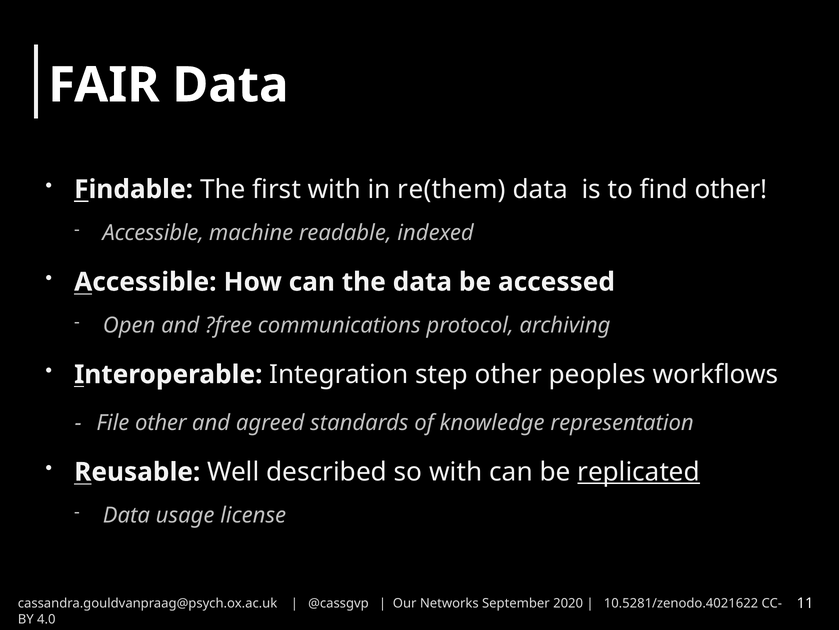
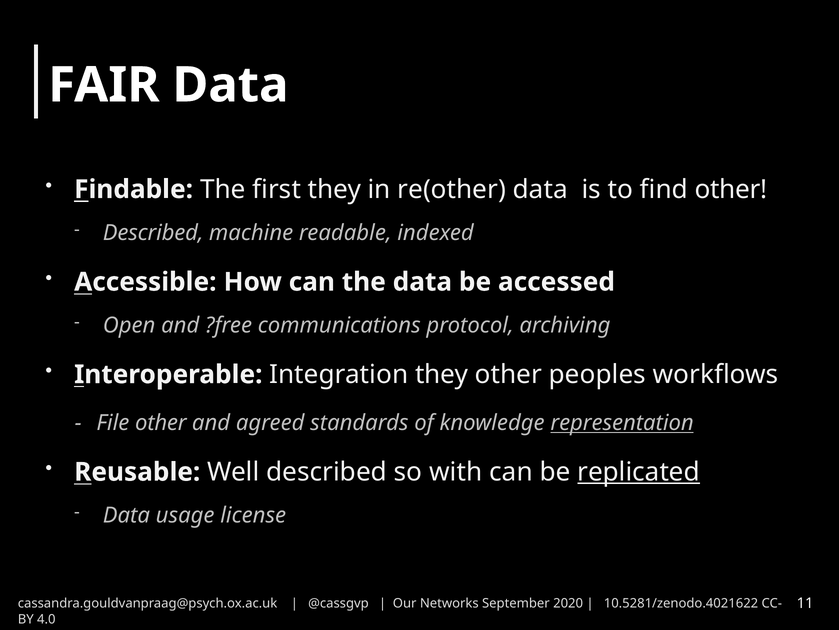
first with: with -> they
re(them: re(them -> re(other
Accessible at (153, 233): Accessible -> Described
Integration step: step -> they
representation underline: none -> present
